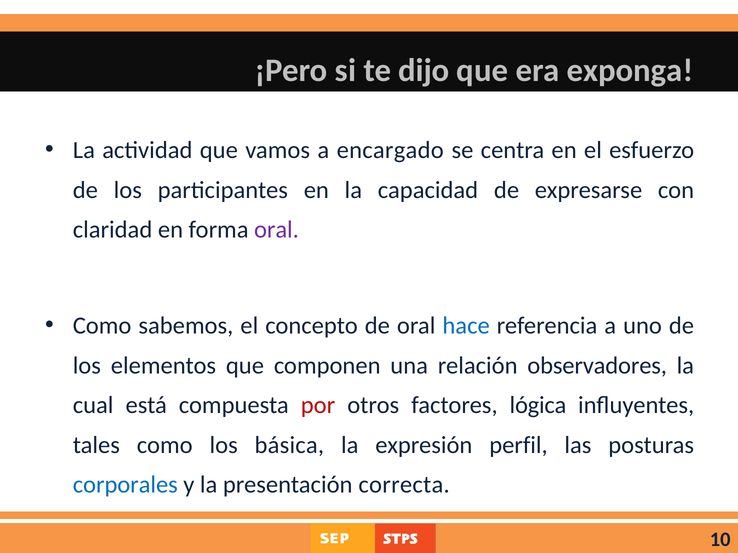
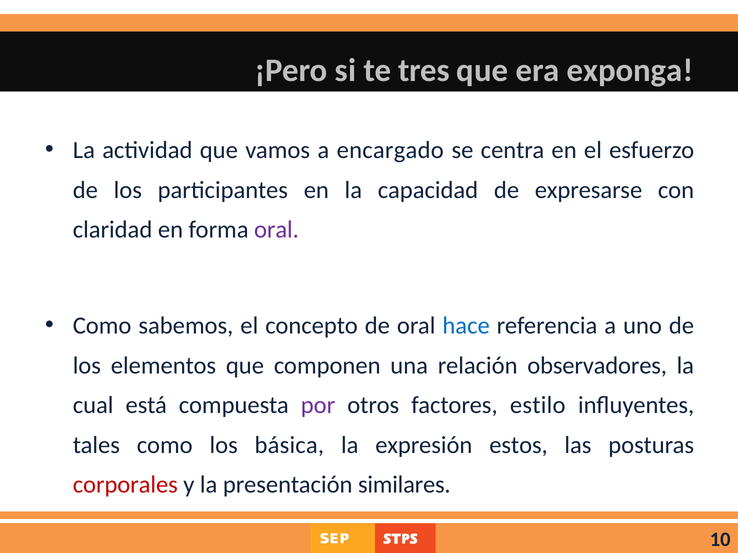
dijo: dijo -> tres
por colour: red -> purple
lógica: lógica -> estilo
perfil: perfil -> estos
corporales colour: blue -> red
correcta: correcta -> similares
